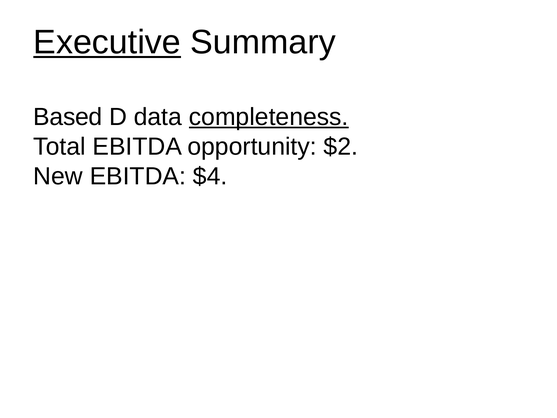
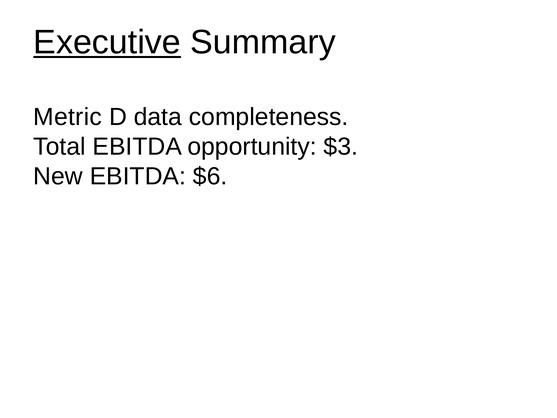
Based: Based -> Metric
completeness underline: present -> none
$2: $2 -> $3
$4: $4 -> $6
